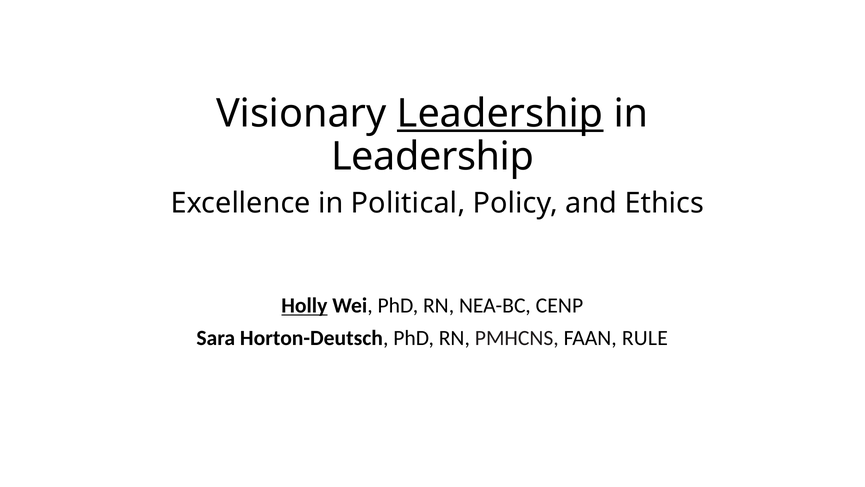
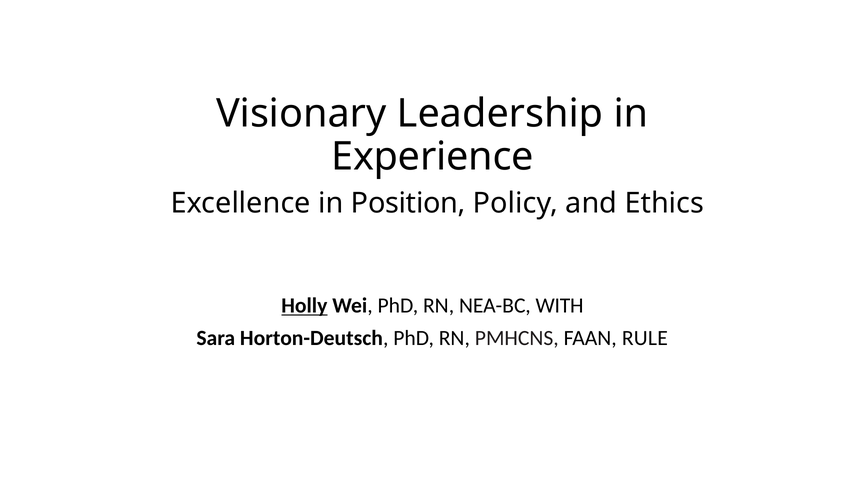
Leadership at (500, 114) underline: present -> none
Leadership at (433, 157): Leadership -> Experience
Political: Political -> Position
CENP: CENP -> WITH
